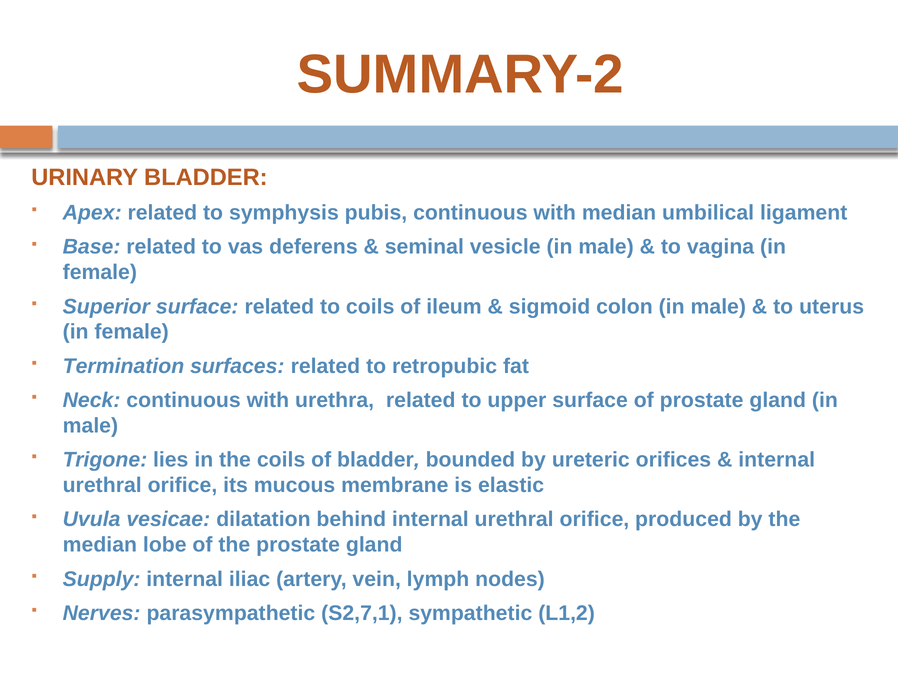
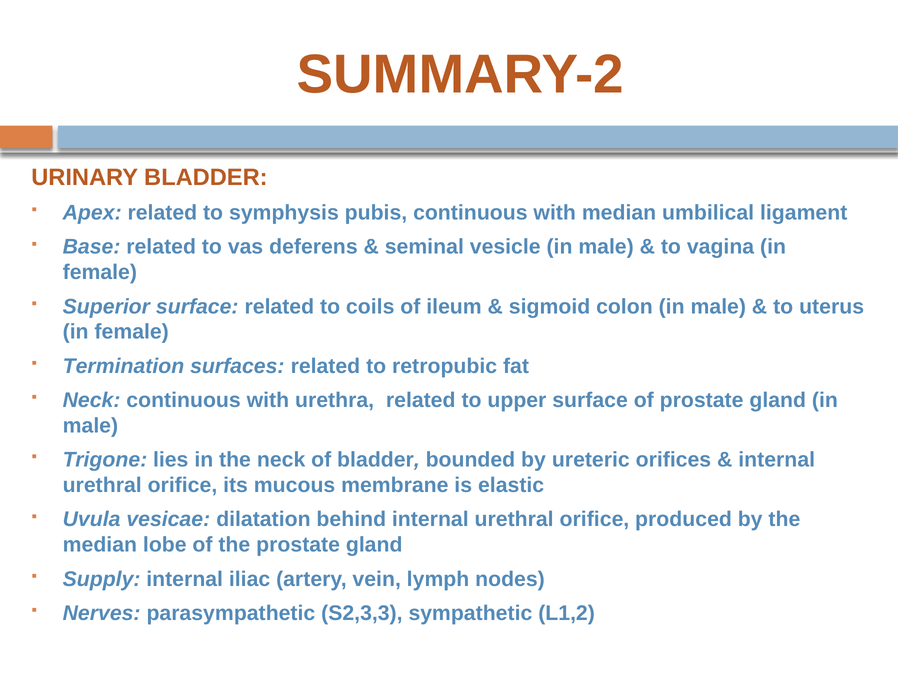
the coils: coils -> neck
S2,7,1: S2,7,1 -> S2,3,3
